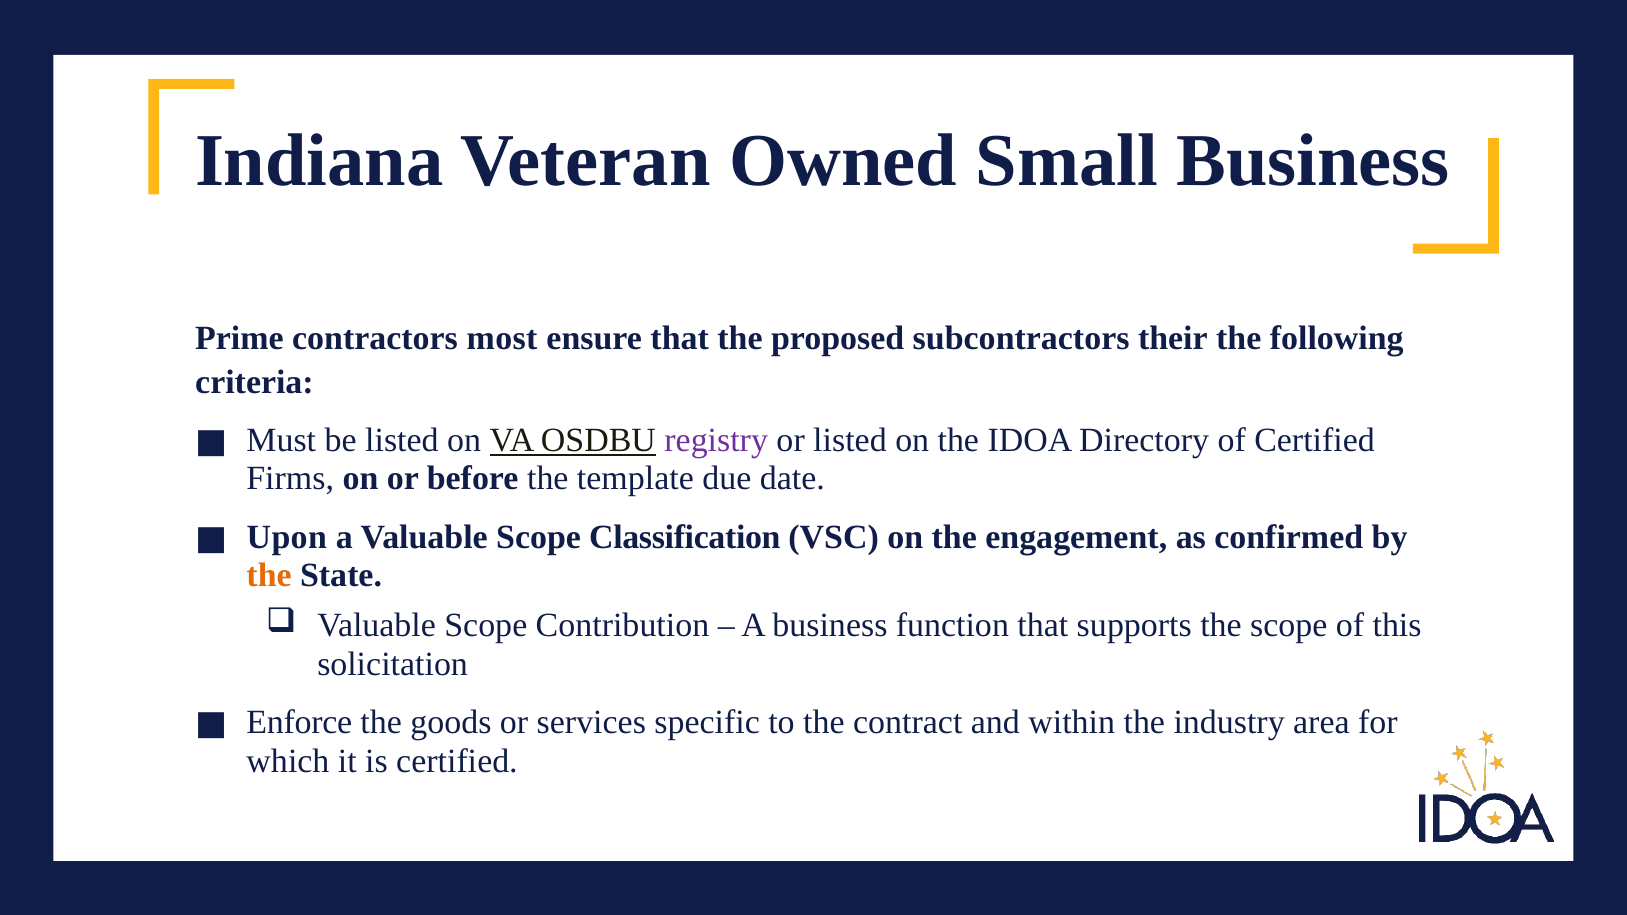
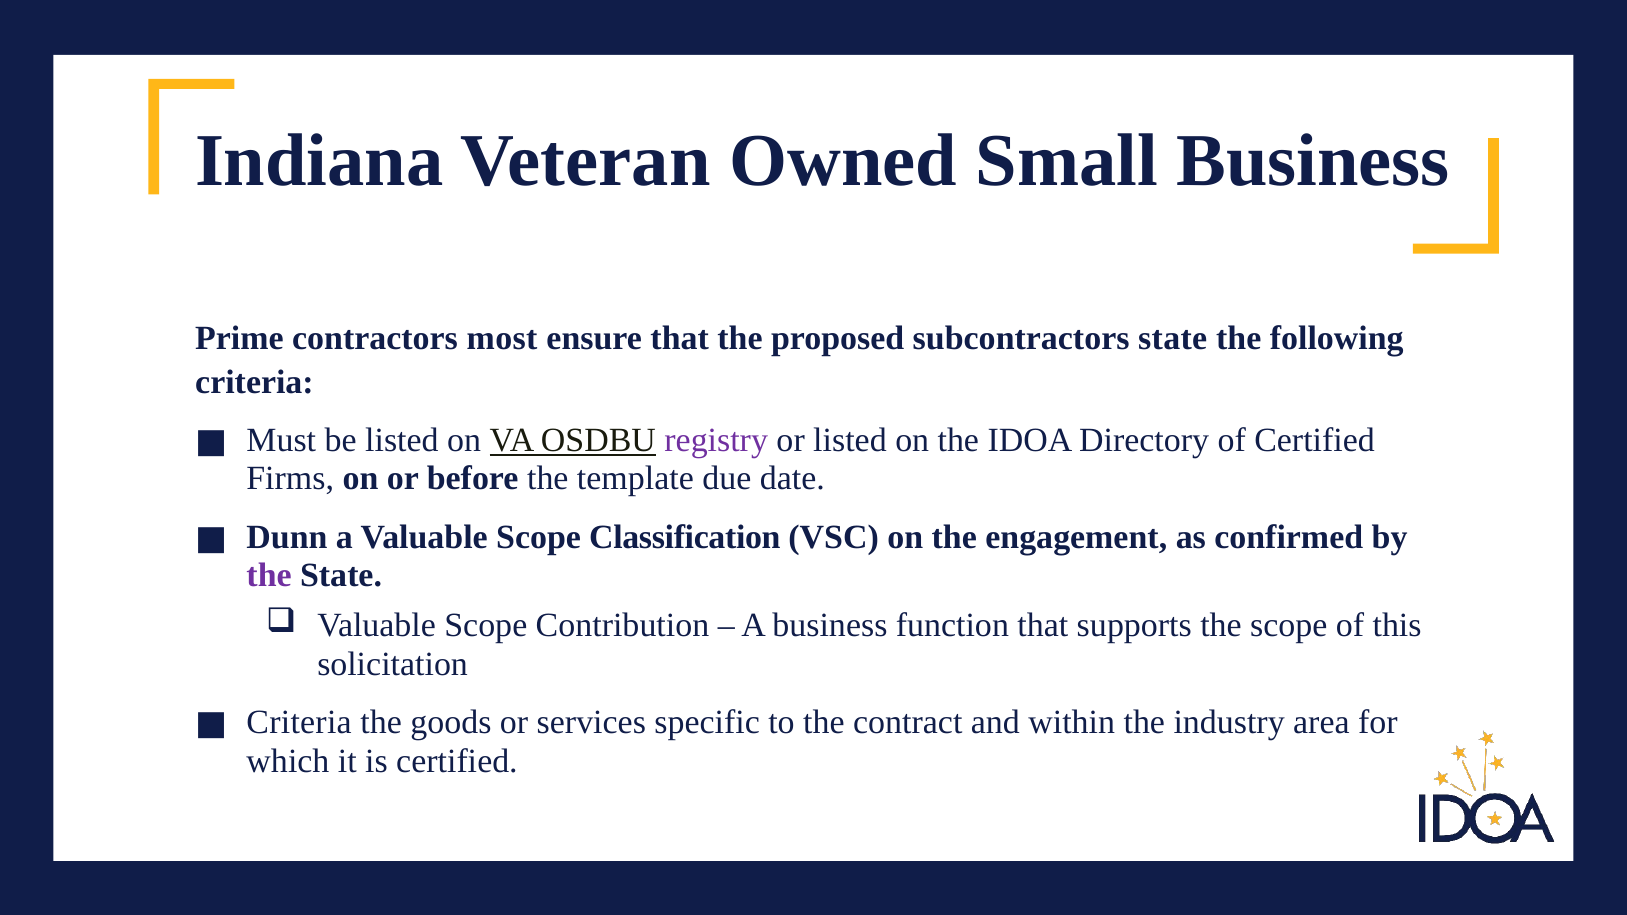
subcontractors their: their -> state
Upon: Upon -> Dunn
the at (269, 576) colour: orange -> purple
Enforce at (299, 723): Enforce -> Criteria
